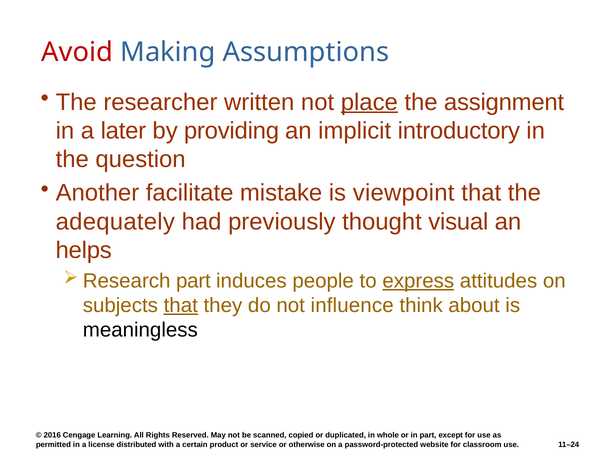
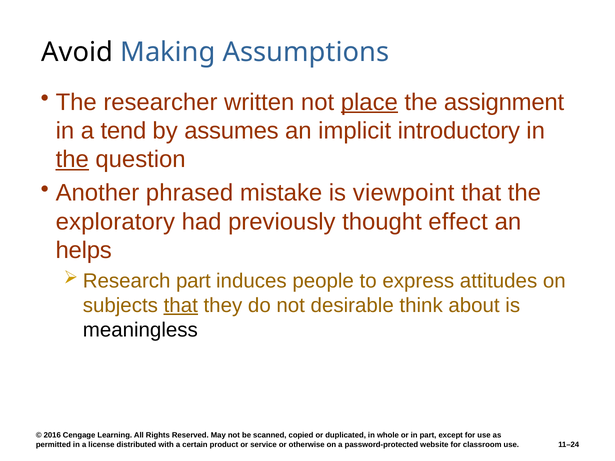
Avoid colour: red -> black
later: later -> tend
providing: providing -> assumes
the at (72, 160) underline: none -> present
facilitate: facilitate -> phrased
adequately: adequately -> exploratory
visual: visual -> effect
express underline: present -> none
influence: influence -> desirable
